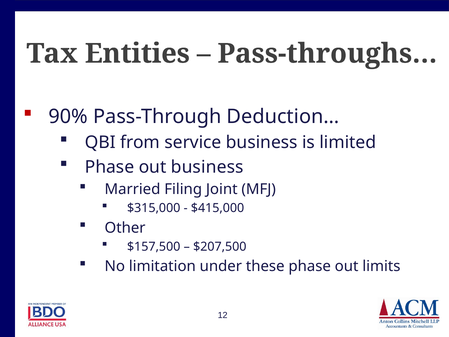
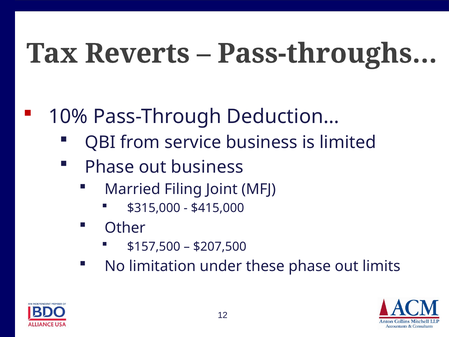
Entities: Entities -> Reverts
90%: 90% -> 10%
